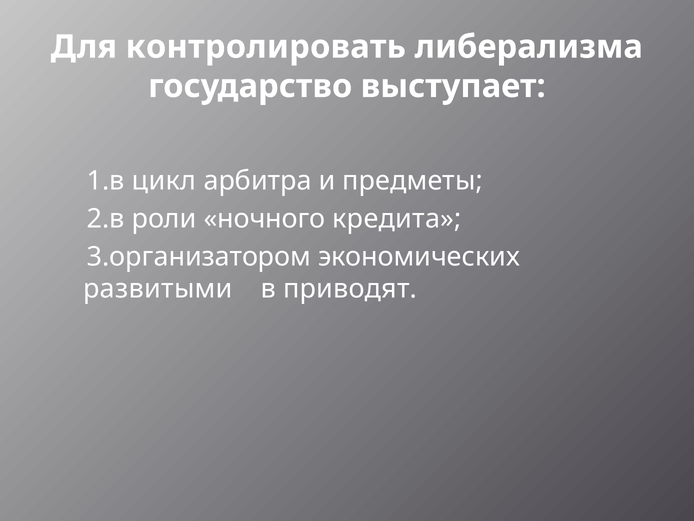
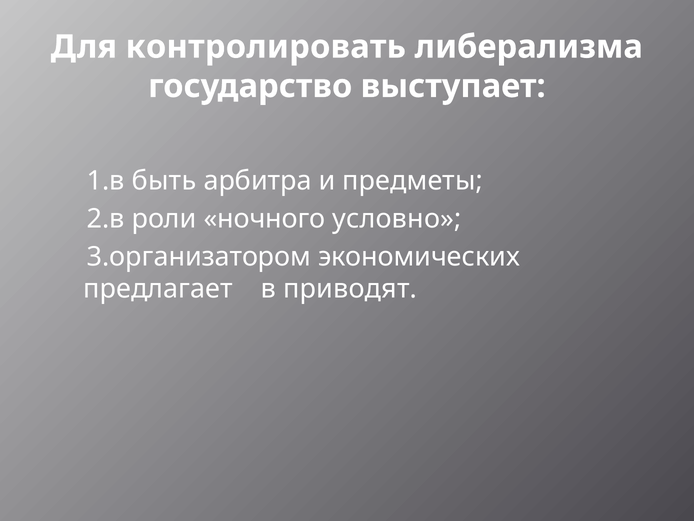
цикл: цикл -> быть
кредита: кредита -> условно
развитыми: развитыми -> предлагает
